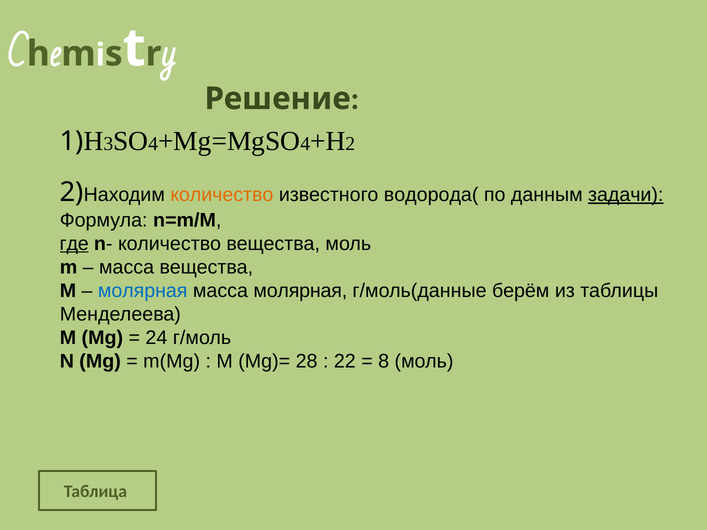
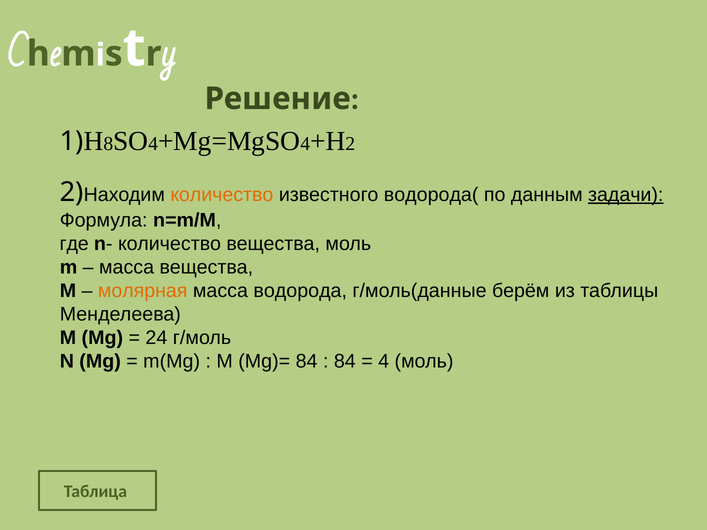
3: 3 -> 8
где underline: present -> none
молярная at (143, 291) colour: blue -> orange
масса молярная: молярная -> водорода
Mg)= 28: 28 -> 84
22 at (345, 362): 22 -> 84
8 at (384, 362): 8 -> 4
